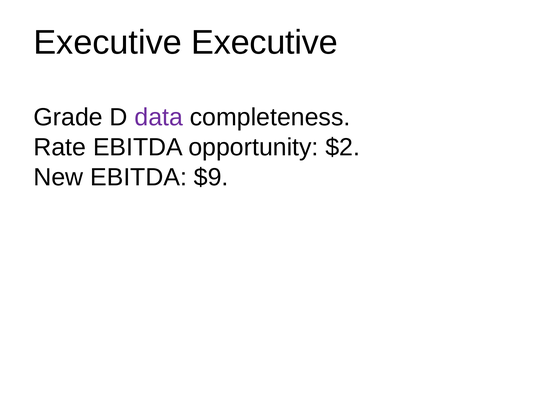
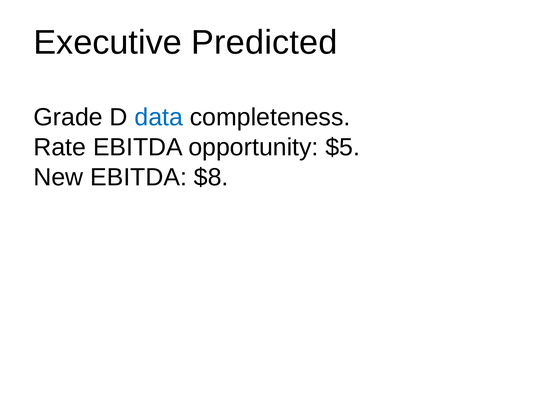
Executive Executive: Executive -> Predicted
data colour: purple -> blue
$2: $2 -> $5
$9: $9 -> $8
